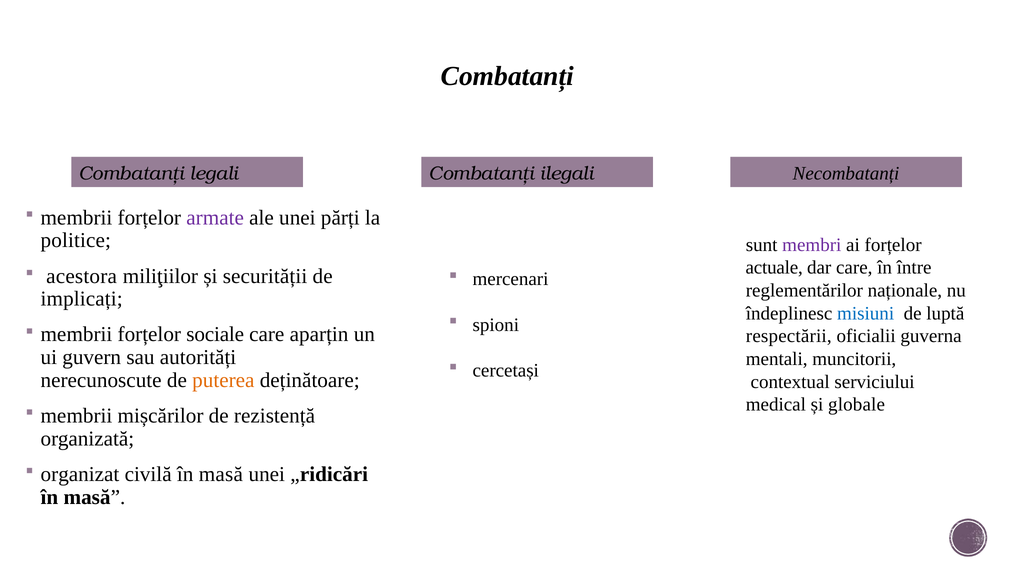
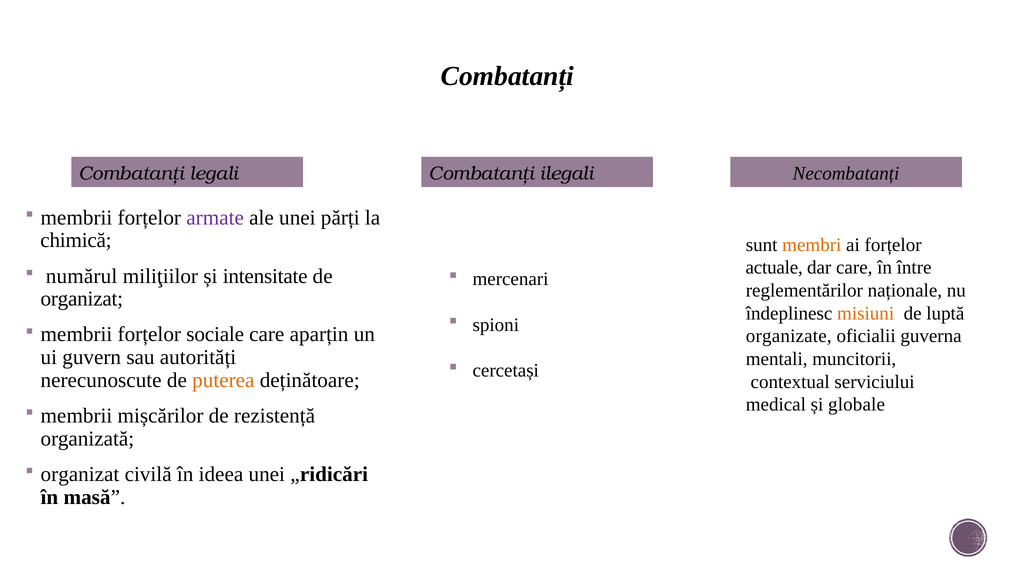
politice: politice -> chimică
membri colour: purple -> orange
acestora: acestora -> numărul
securității: securității -> intensitate
implicați at (82, 299): implicați -> organizat
misiuni colour: blue -> orange
respectării: respectării -> organizate
civilă în masă: masă -> ideea
